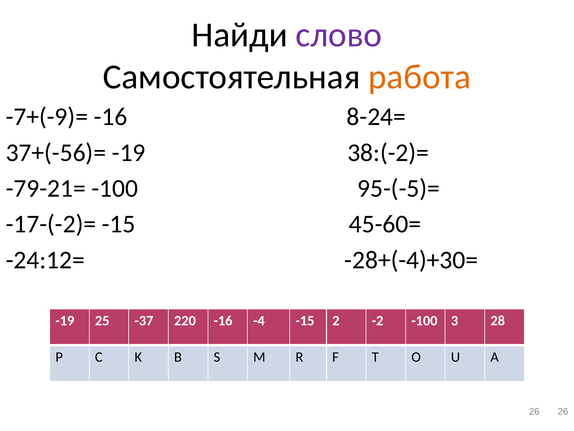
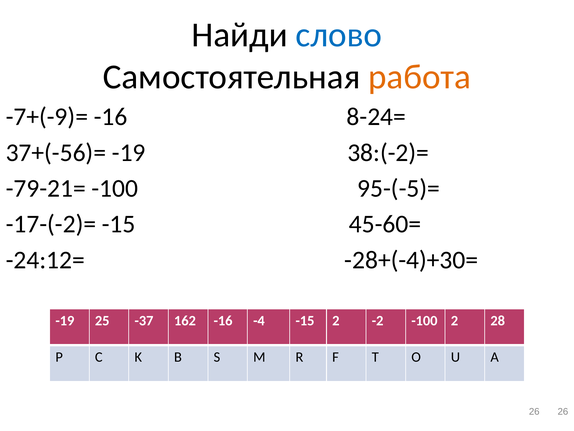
слово colour: purple -> blue
220: 220 -> 162
-100 3: 3 -> 2
